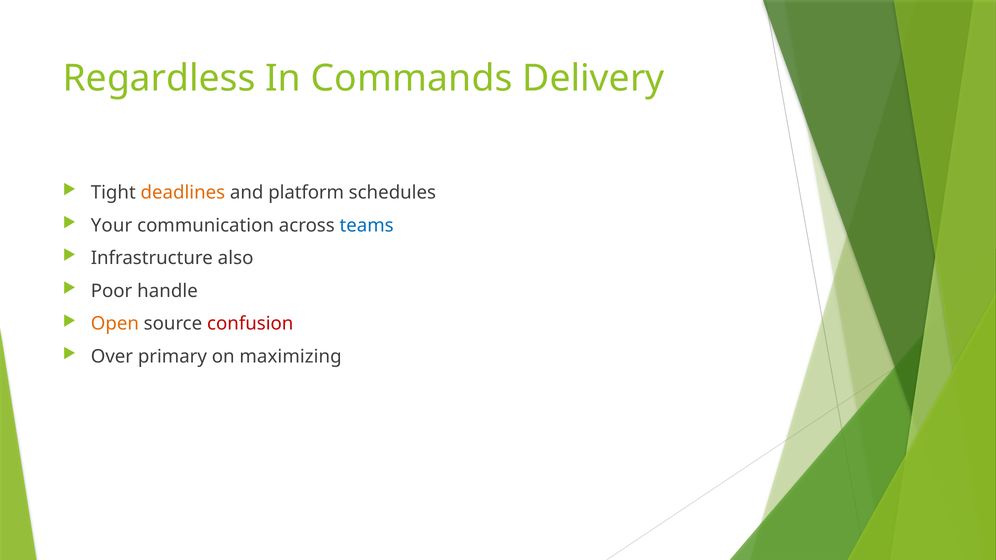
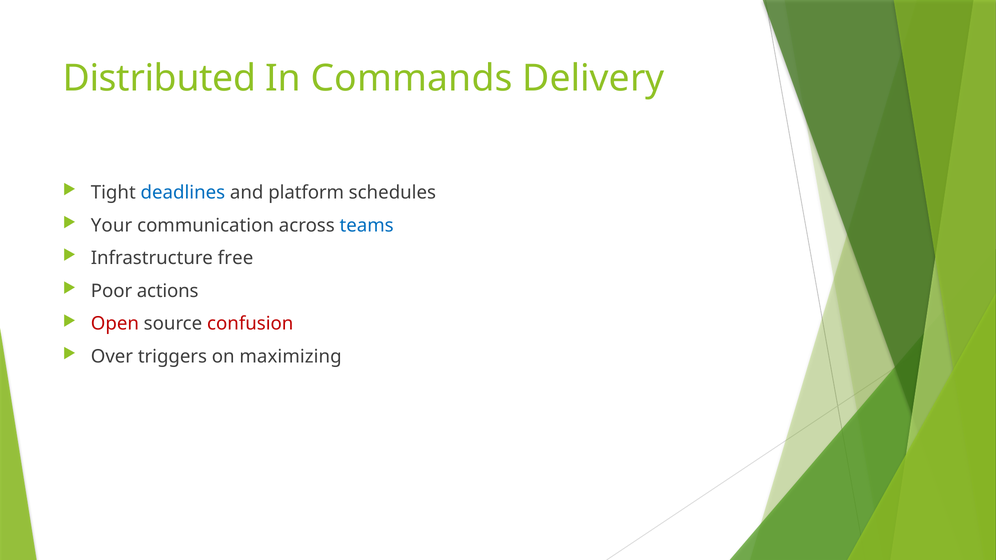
Regardless: Regardless -> Distributed
deadlines colour: orange -> blue
also: also -> free
handle: handle -> actions
Open colour: orange -> red
primary: primary -> triggers
